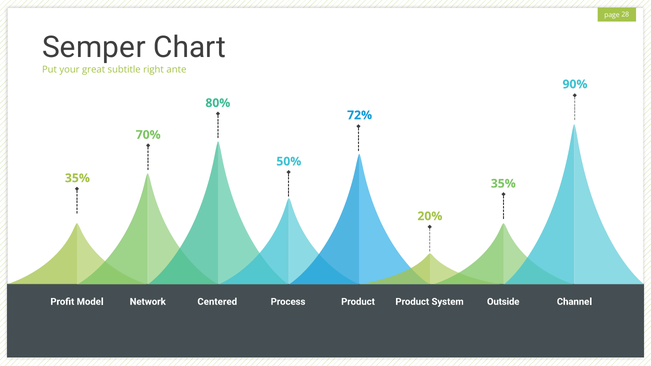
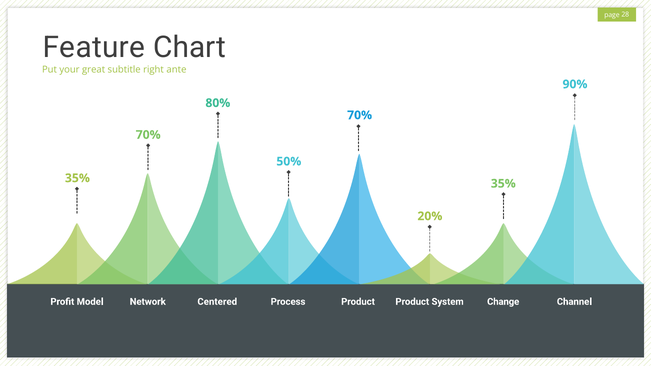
Semper: Semper -> Feature
72% at (360, 115): 72% -> 70%
Outside: Outside -> Change
